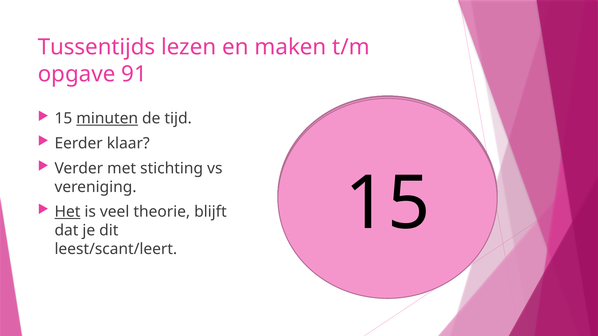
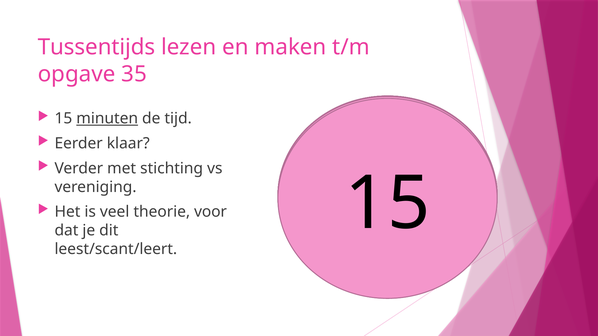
91: 91 -> 35
Het underline: present -> none
blijft: blijft -> voor
